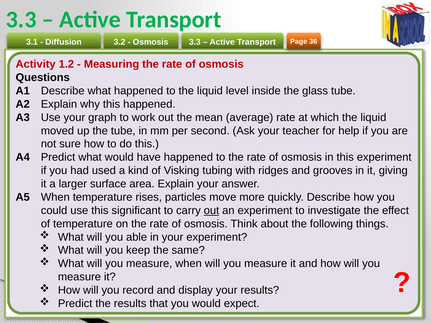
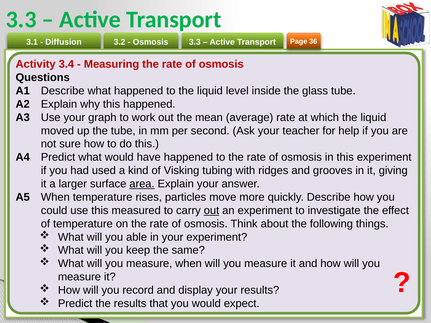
1.2: 1.2 -> 3.4
area underline: none -> present
significant: significant -> measured
